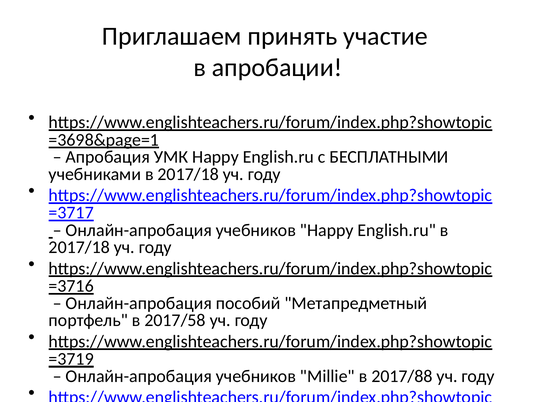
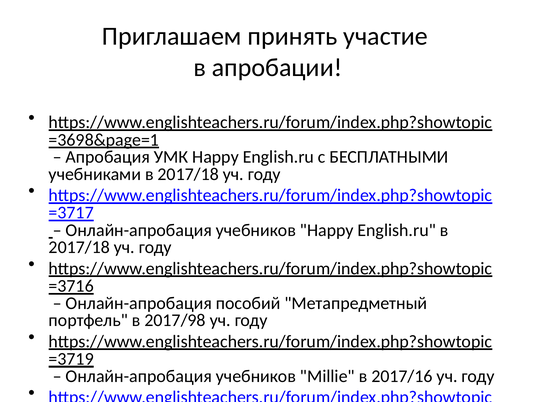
2017/58: 2017/58 -> 2017/98
2017/88: 2017/88 -> 2017/16
